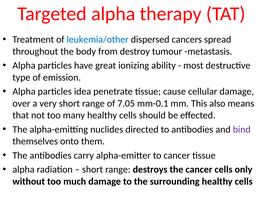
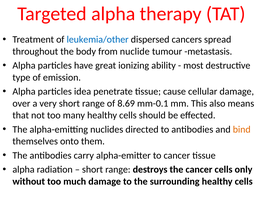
destroy: destroy -> nuclide
7.05: 7.05 -> 8.69
bind colour: purple -> orange
